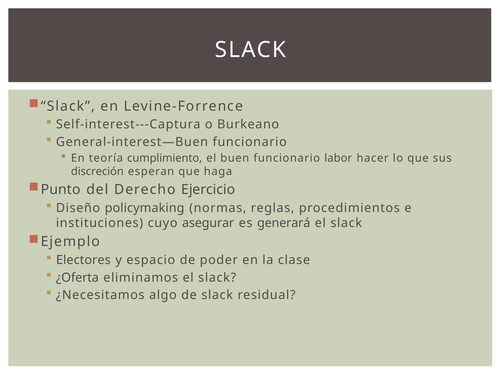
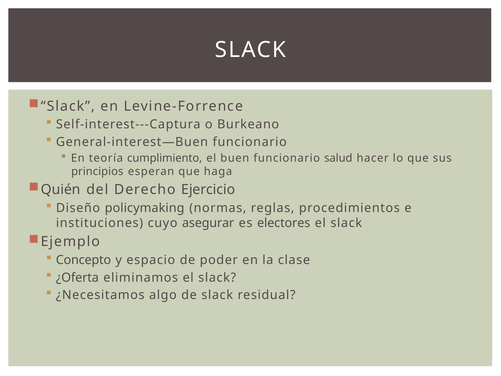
labor: labor -> salud
discreción: discreción -> principios
Punto: Punto -> Quién
generará: generará -> electores
Electores: Electores -> Concepto
